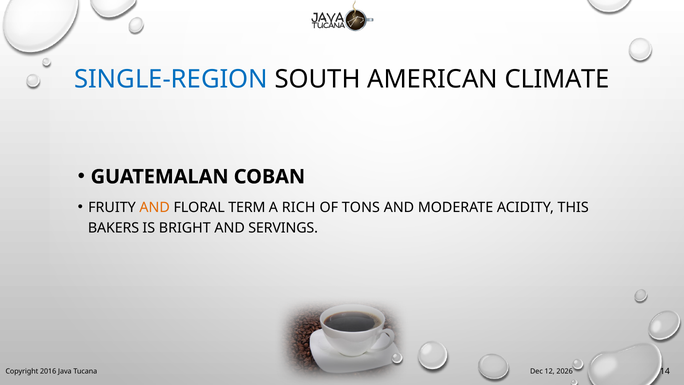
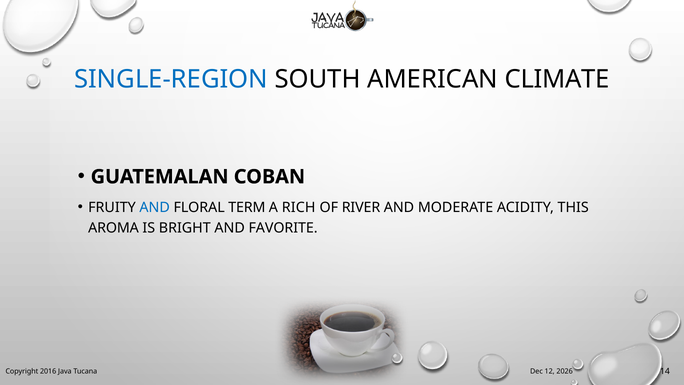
AND at (155, 207) colour: orange -> blue
TONS: TONS -> RIVER
BAKERS: BAKERS -> AROMA
SERVINGS: SERVINGS -> FAVORITE
